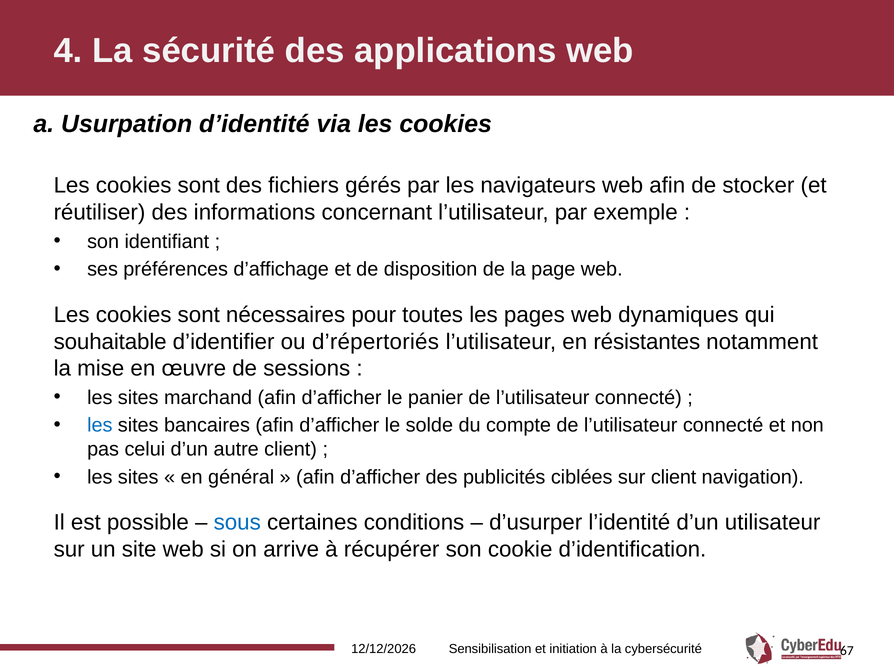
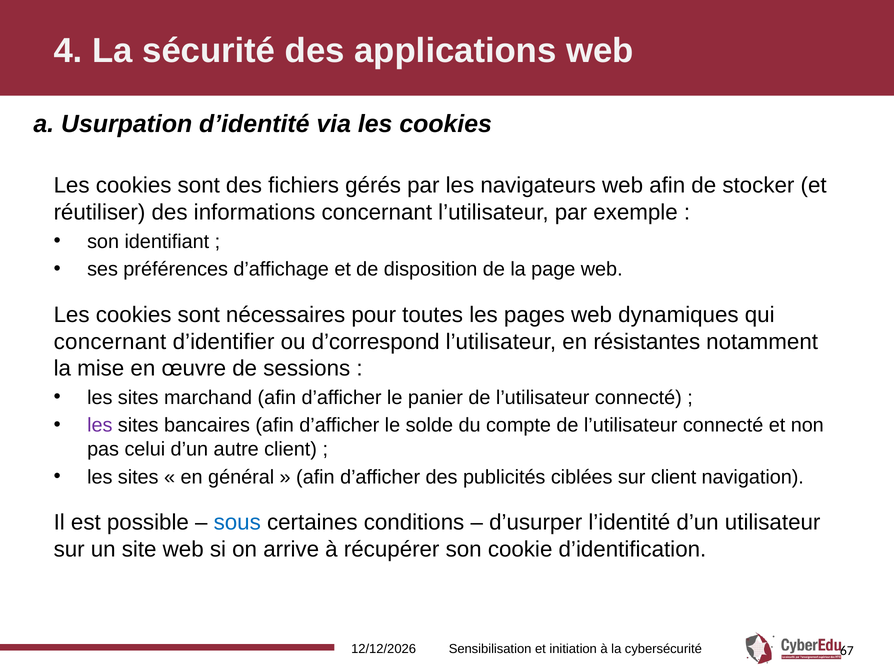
souhaitable at (110, 342): souhaitable -> concernant
d’répertoriés: d’répertoriés -> d’correspond
les at (100, 426) colour: blue -> purple
